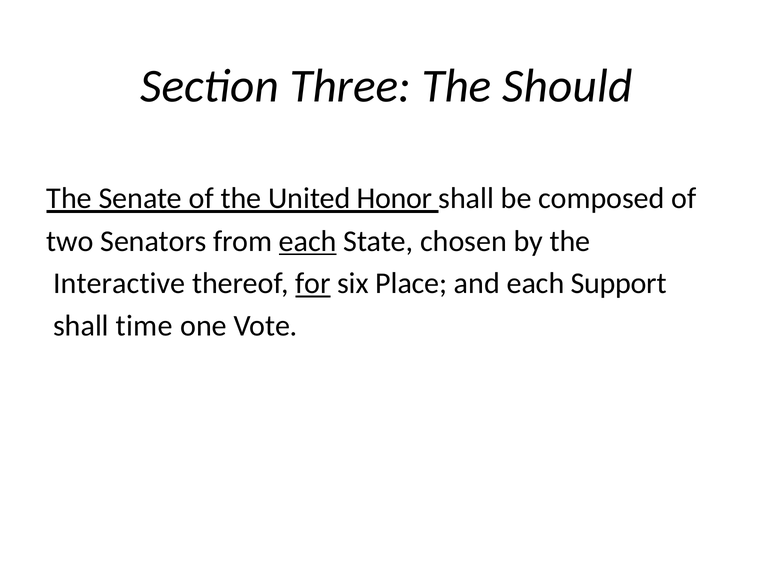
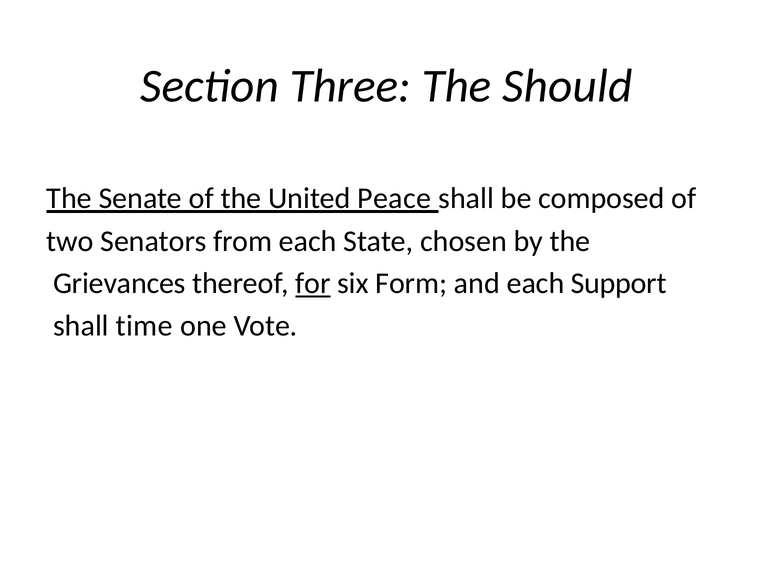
Honor: Honor -> Peace
each at (308, 241) underline: present -> none
Interactive: Interactive -> Grievances
Place: Place -> Form
